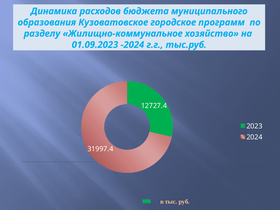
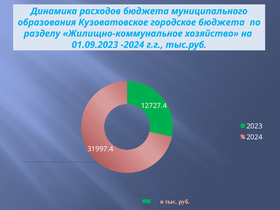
городское программ: программ -> бюджета
